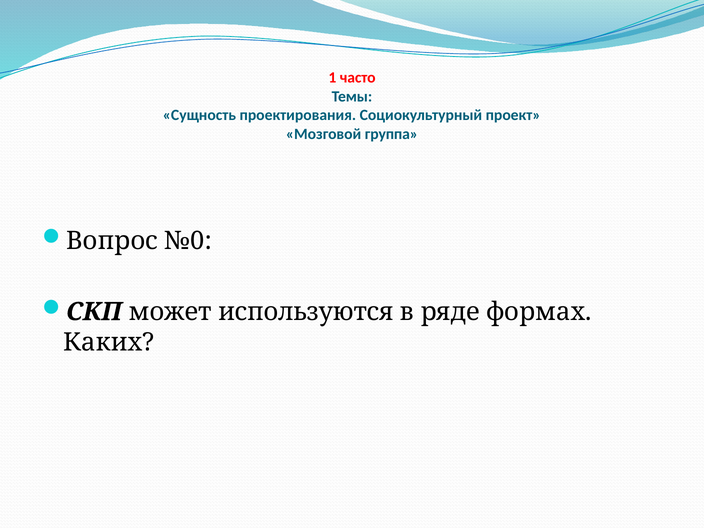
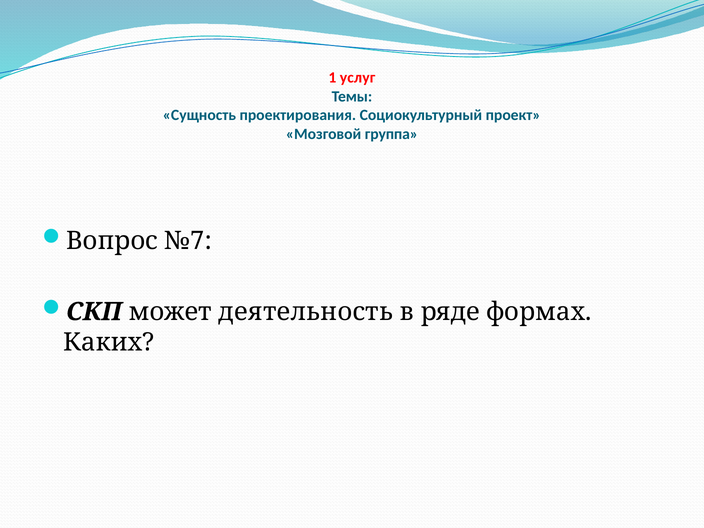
часто: часто -> услуг
№0: №0 -> №7
используются: используются -> деятельность
